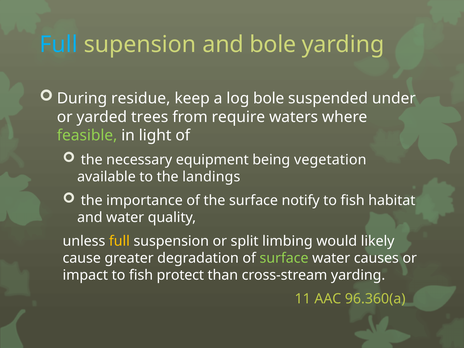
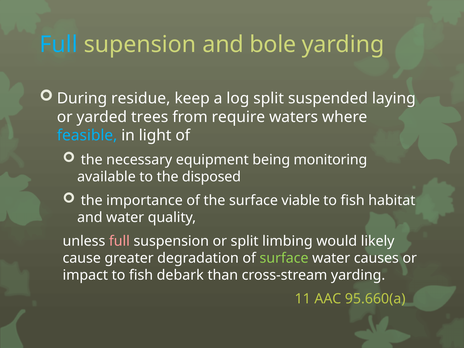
log bole: bole -> split
under: under -> laying
feasible colour: light green -> light blue
vegetation: vegetation -> monitoring
landings: landings -> disposed
notify: notify -> viable
full at (119, 241) colour: yellow -> pink
protect: protect -> debark
96.360(a: 96.360(a -> 95.660(a
